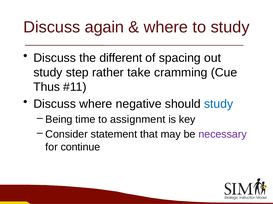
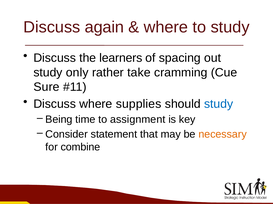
different: different -> learners
step: step -> only
Thus: Thus -> Sure
negative: negative -> supplies
necessary colour: purple -> orange
continue: continue -> combine
